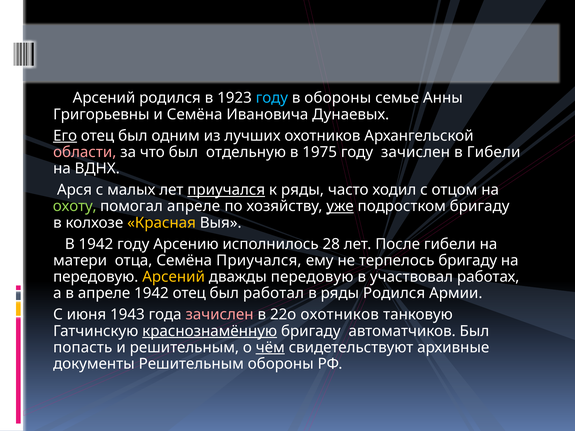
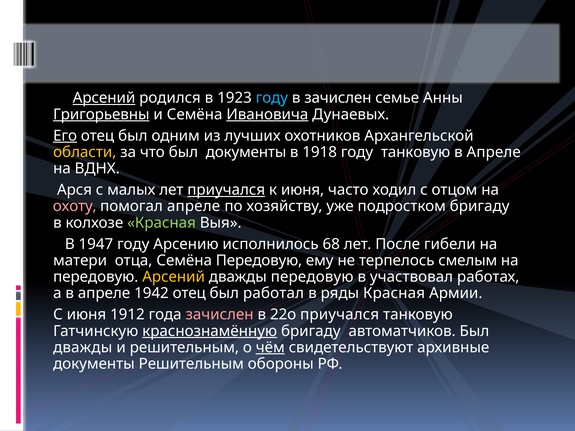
Арсений at (104, 98) underline: none -> present
в обороны: обороны -> зачислен
Григорьевны underline: none -> present
Ивановича underline: none -> present
области colour: pink -> yellow
был отдельную: отдельную -> документы
1975: 1975 -> 1918
году зачислен: зачислен -> танковую
Гибели at (494, 152): Гибели -> Апреле
к ряды: ряды -> июня
охоту colour: light green -> pink
уже underline: present -> none
Красная at (162, 223) colour: yellow -> light green
В 1942: 1942 -> 1947
28: 28 -> 68
Семёна Приучался: Приучался -> Передовую
терпелось бригаду: бригаду -> смелым
ряды Родился: Родился -> Красная
1943: 1943 -> 1912
22о охотников: охотников -> приучался
попасть at (83, 348): попасть -> дважды
